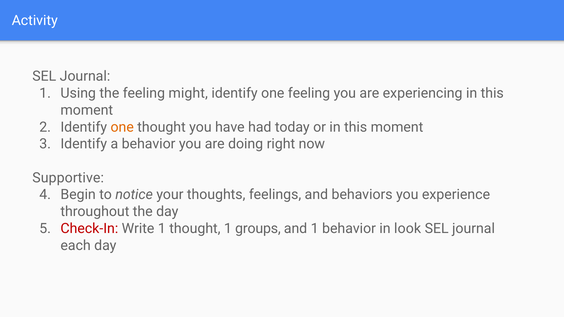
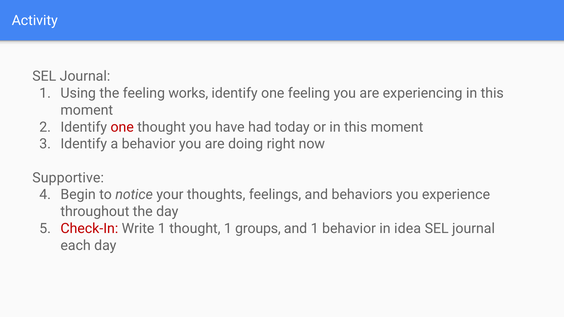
might: might -> works
one at (122, 127) colour: orange -> red
look: look -> idea
